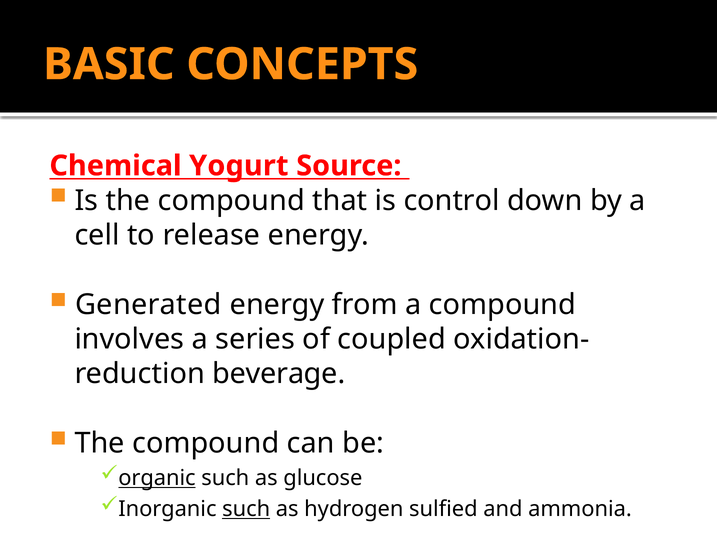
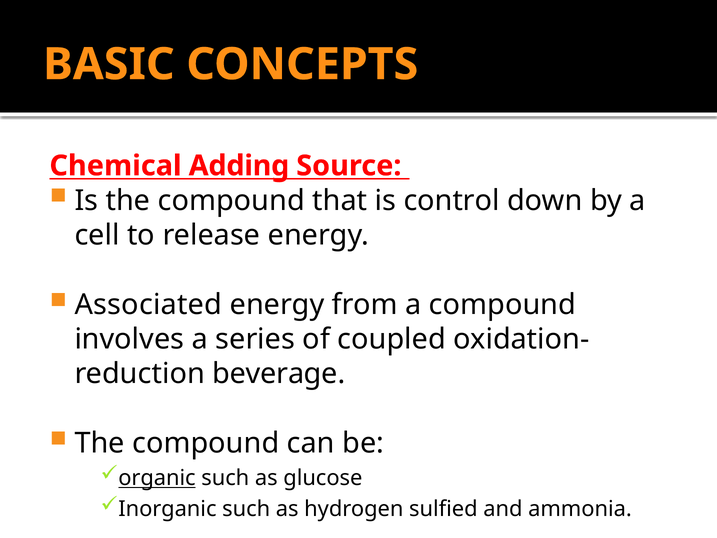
Yogurt: Yogurt -> Adding
Generated: Generated -> Associated
such at (246, 509) underline: present -> none
